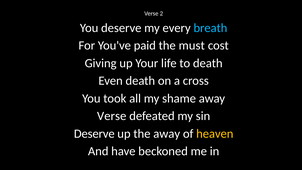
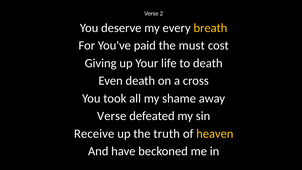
breath colour: light blue -> yellow
Deserve at (94, 134): Deserve -> Receive
the away: away -> truth
